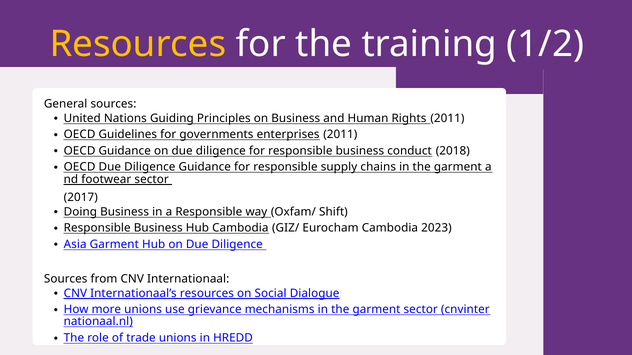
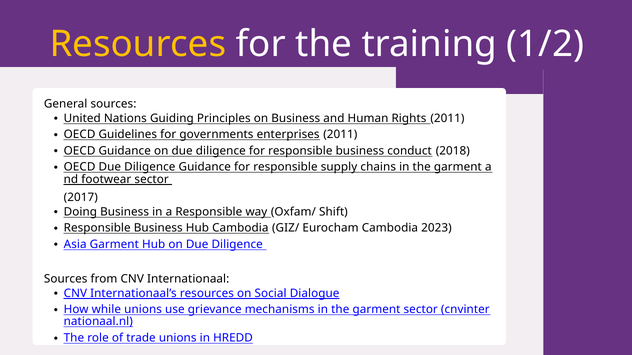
more: more -> while
